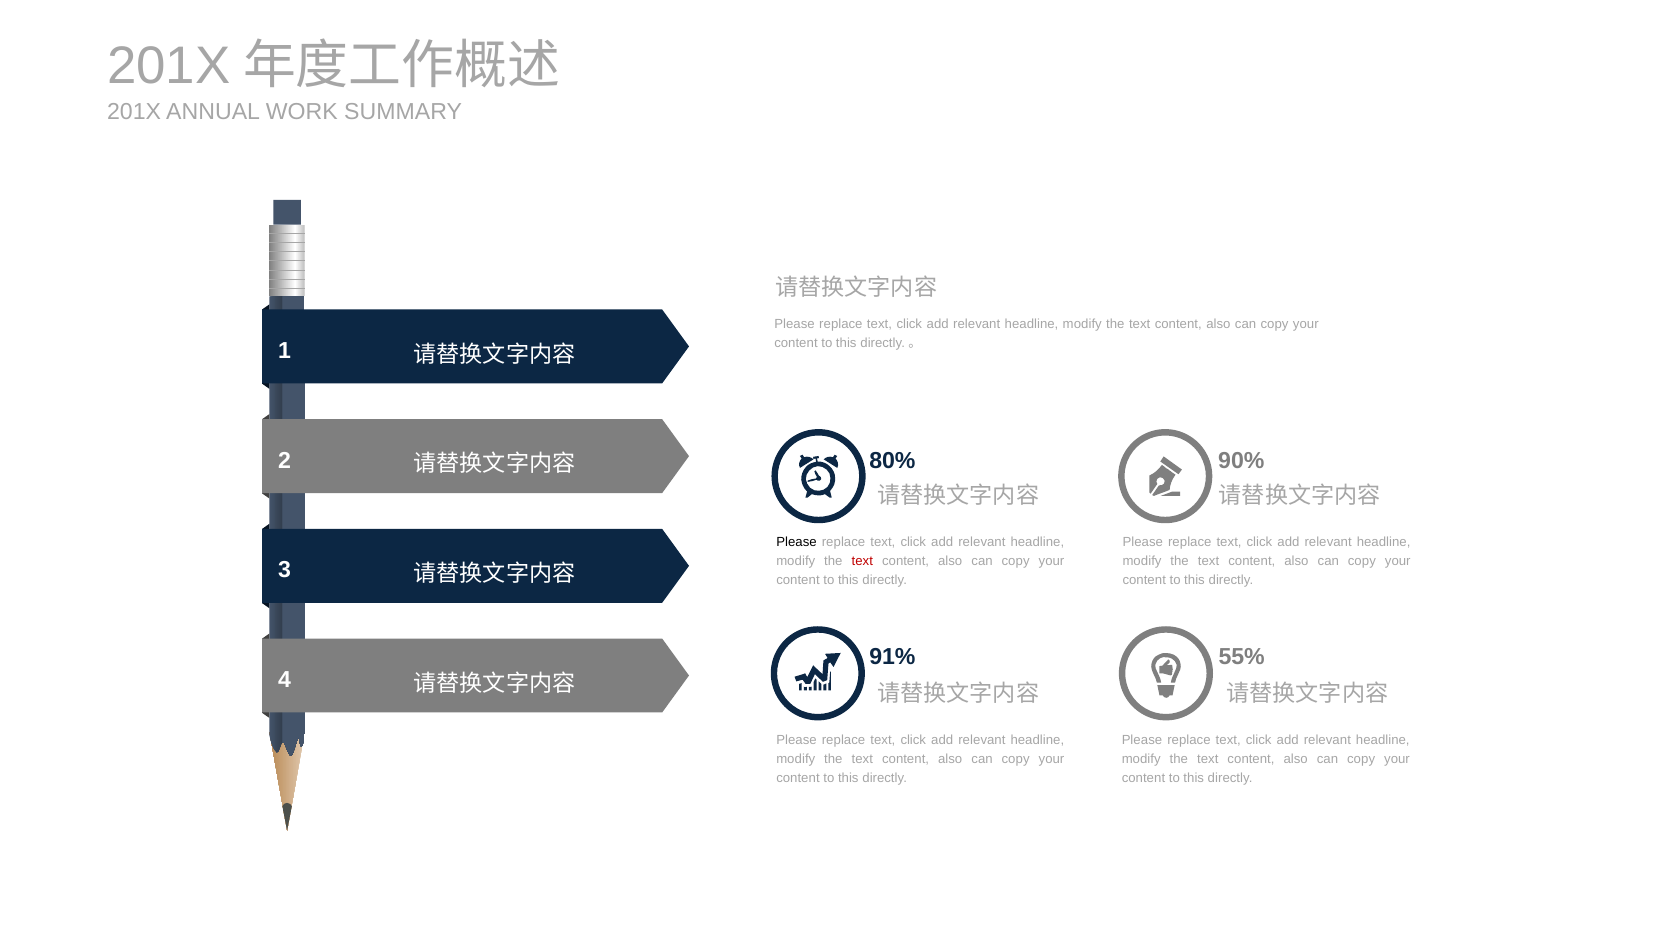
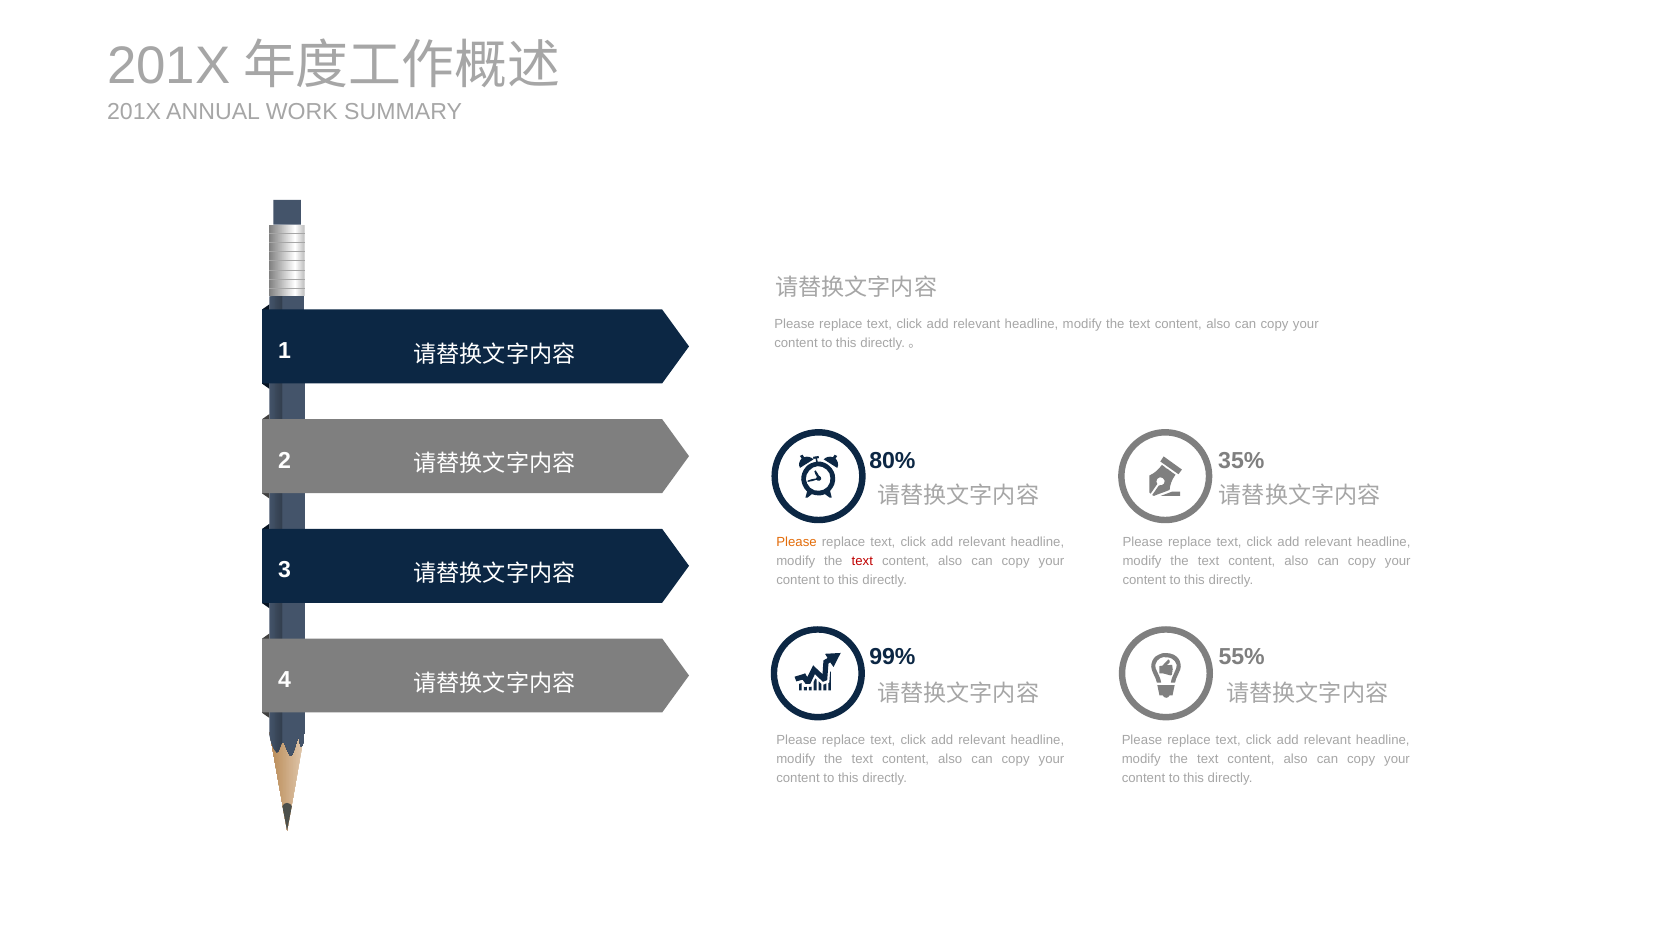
90%: 90% -> 35%
Please at (797, 542) colour: black -> orange
91%: 91% -> 99%
